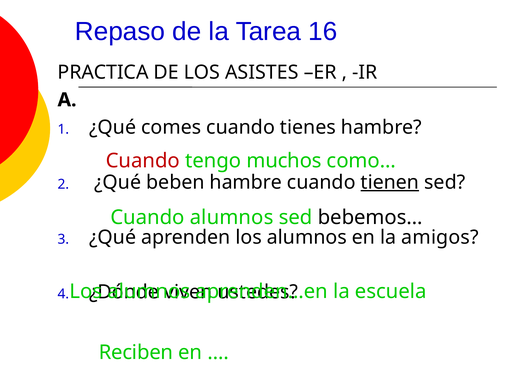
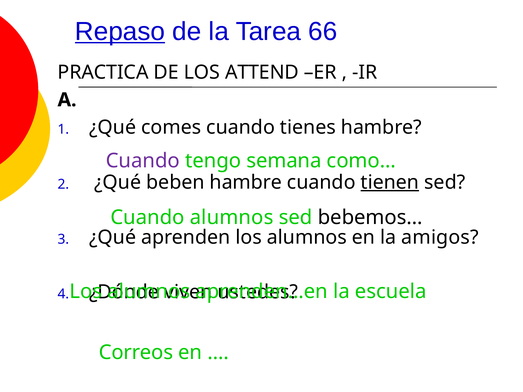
Repaso underline: none -> present
16: 16 -> 66
ASISTES: ASISTES -> ATTEND
Cuando at (143, 161) colour: red -> purple
muchos: muchos -> semana
Reciben: Reciben -> Correos
